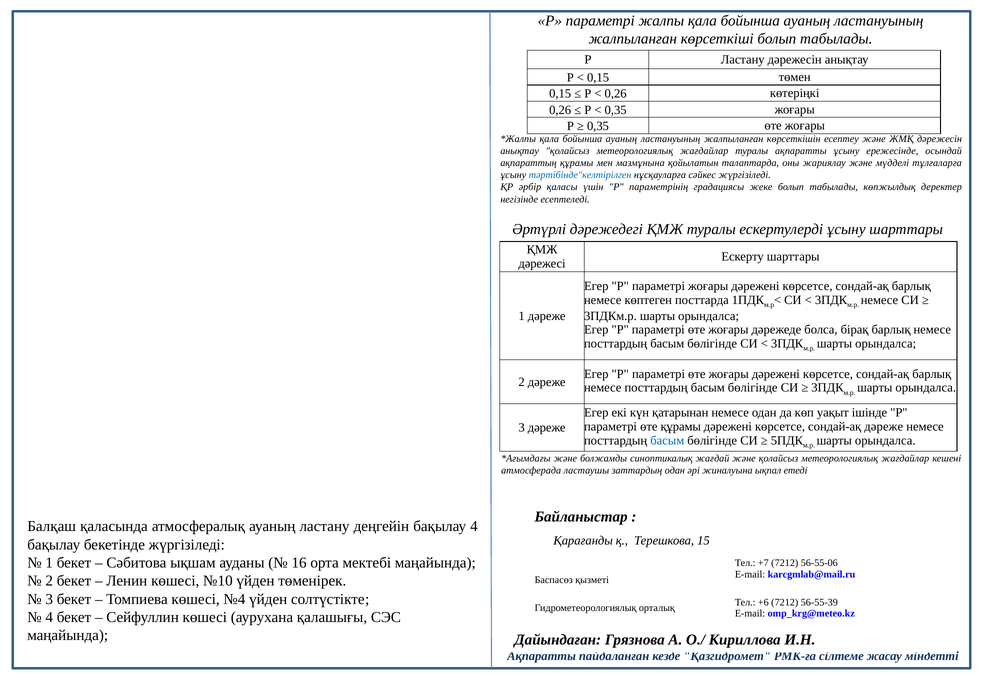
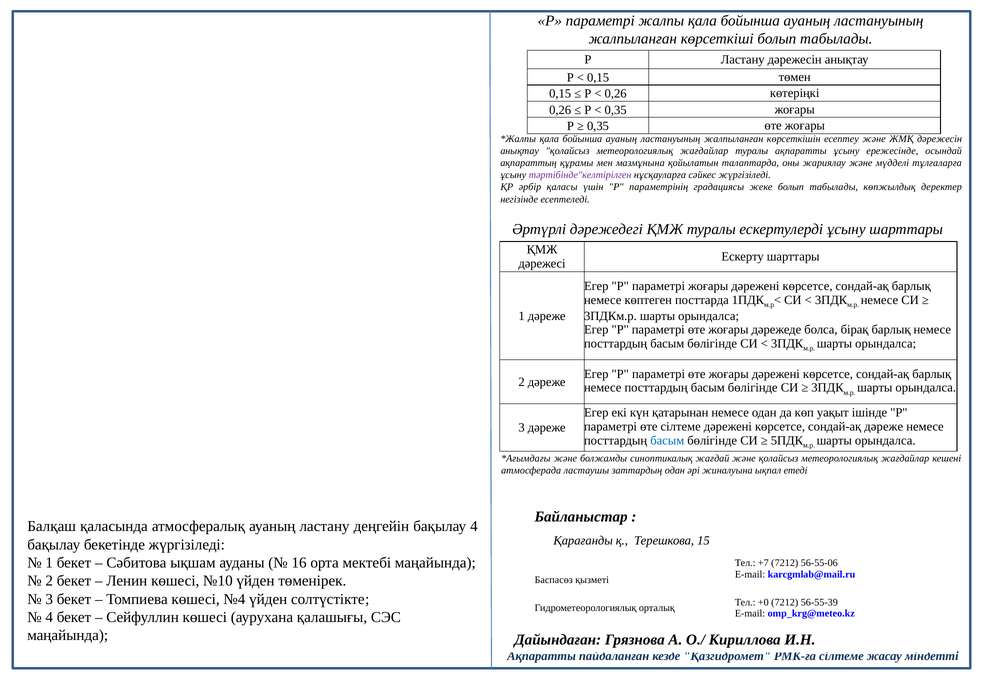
тәртібінде"келтірілген colour: blue -> purple
өте құрамы: құрамы -> сілтеме
+6: +6 -> +0
